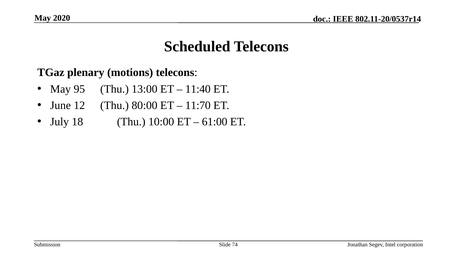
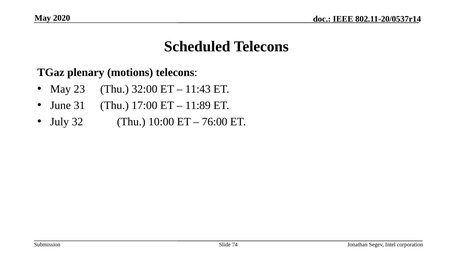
95: 95 -> 23
13:00: 13:00 -> 32:00
11:40: 11:40 -> 11:43
12: 12 -> 31
80:00: 80:00 -> 17:00
11:70: 11:70 -> 11:89
18: 18 -> 32
61:00: 61:00 -> 76:00
